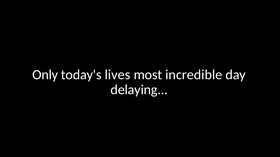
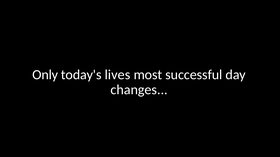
incredible: incredible -> successful
delaying: delaying -> changes
